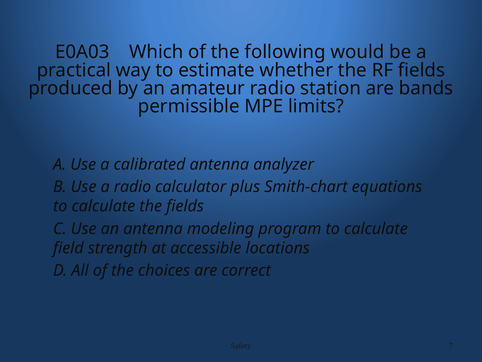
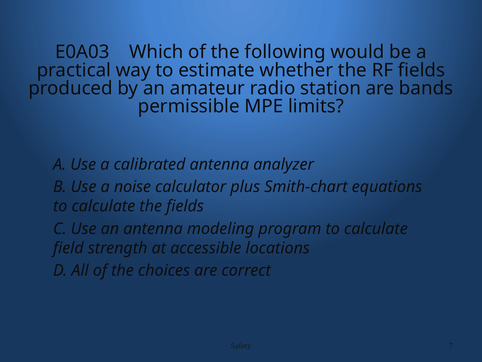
a radio: radio -> noise
